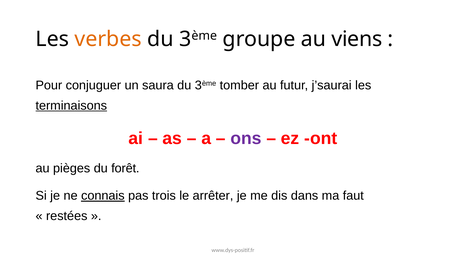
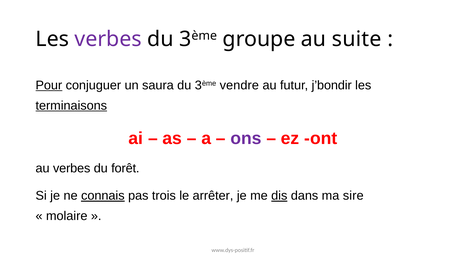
verbes at (108, 39) colour: orange -> purple
viens: viens -> suite
Pour underline: none -> present
tomber: tomber -> vendre
j’saurai: j’saurai -> j’bondir
au pièges: pièges -> verbes
dis underline: none -> present
faut: faut -> sire
restées: restées -> molaire
